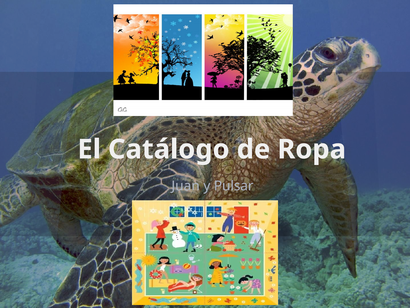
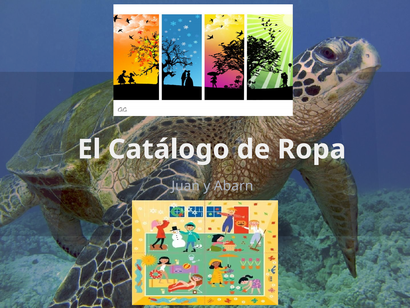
Pulsar: Pulsar -> Abarn
